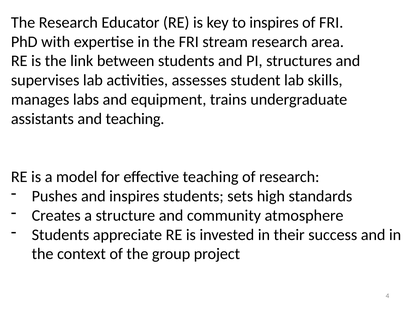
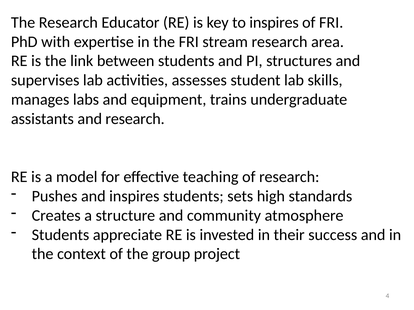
and teaching: teaching -> research
